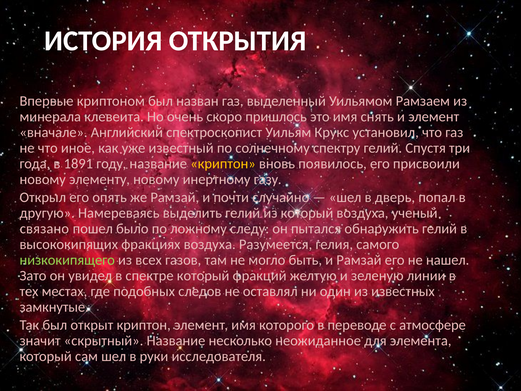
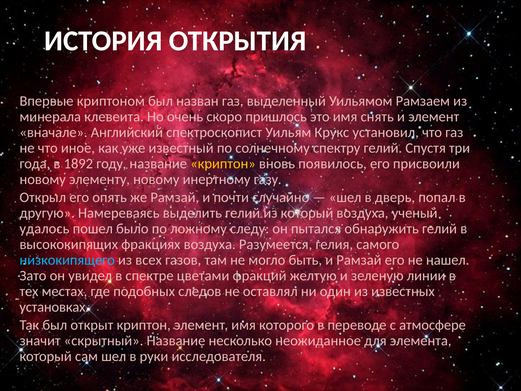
1891: 1891 -> 1892
связано: связано -> удалось
низкокипящего colour: light green -> light blue
спектре который: который -> цветами
замкнутые: замкнутые -> установках
